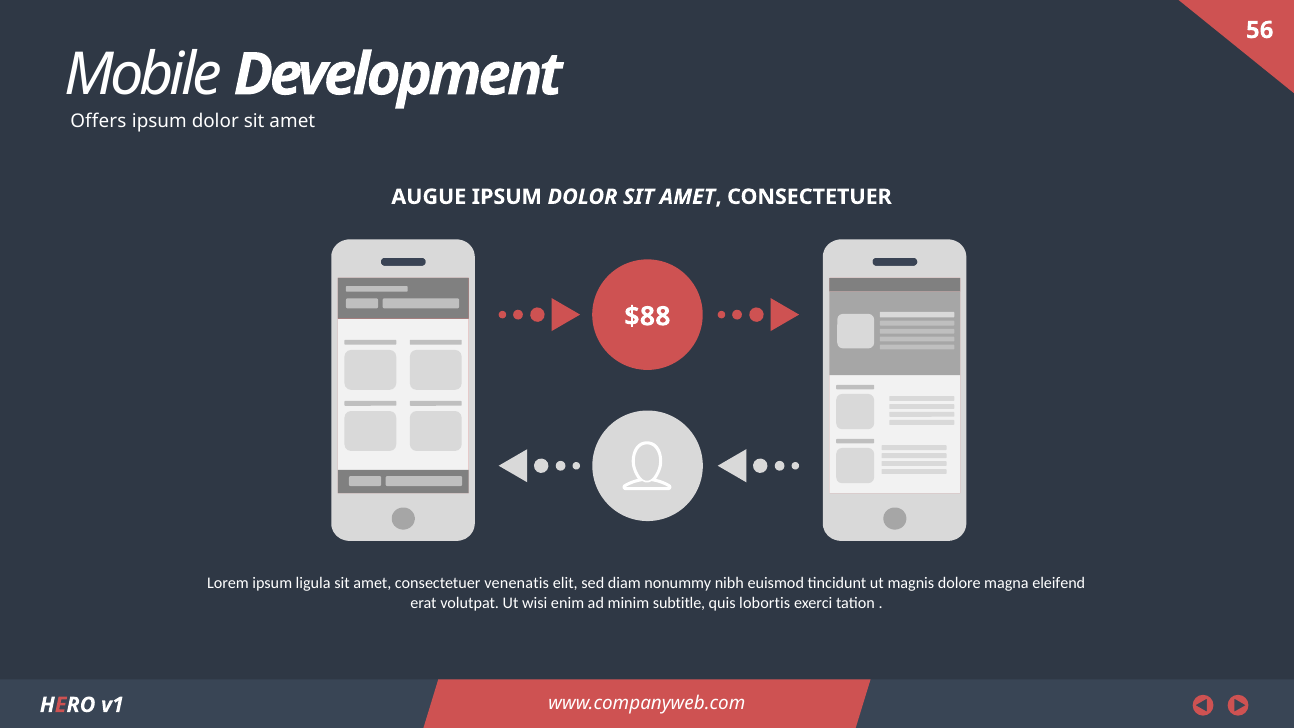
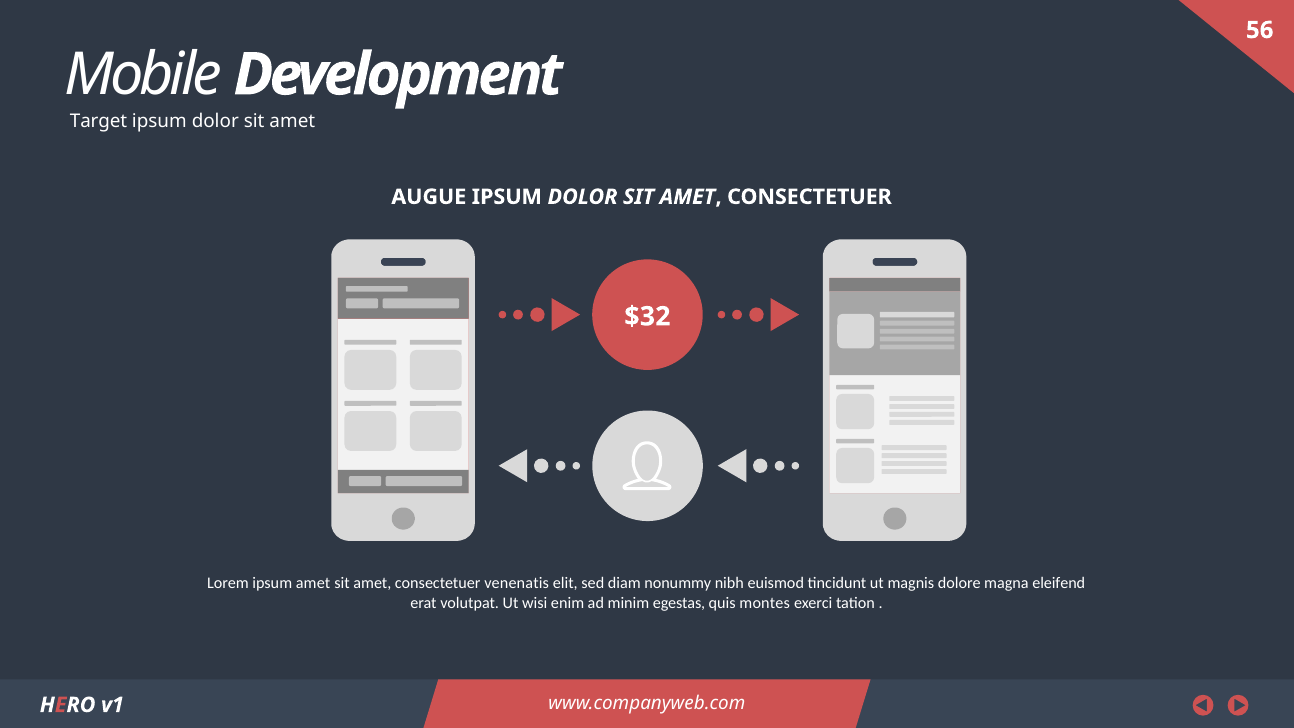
Offers: Offers -> Target
$88: $88 -> $32
ipsum ligula: ligula -> amet
subtitle: subtitle -> egestas
lobortis: lobortis -> montes
